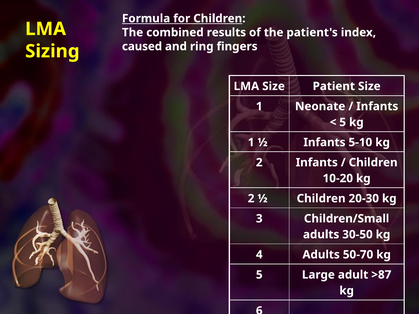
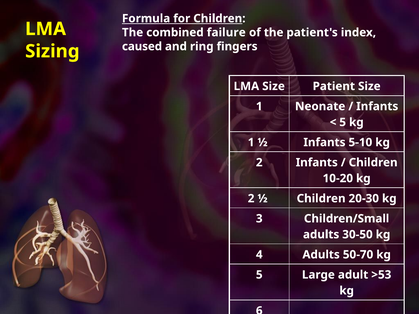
results: results -> failure
>87: >87 -> >53
